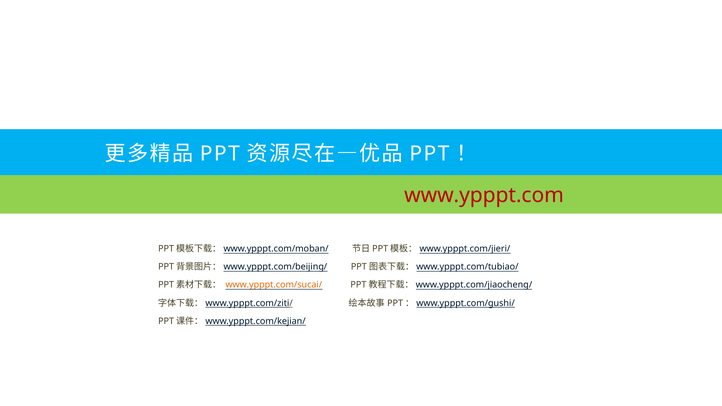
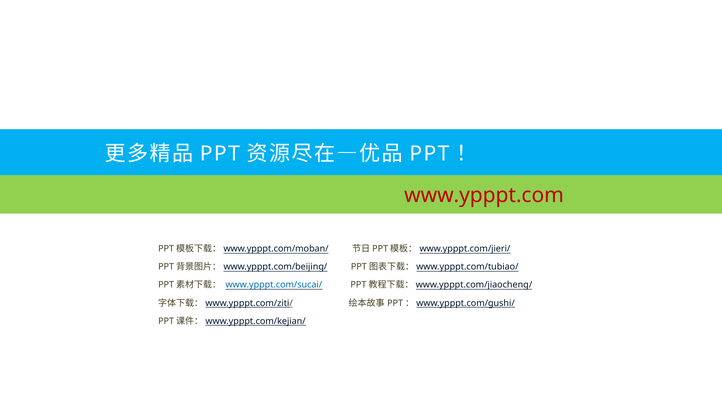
www.ypppt.com/sucai/ colour: orange -> blue
